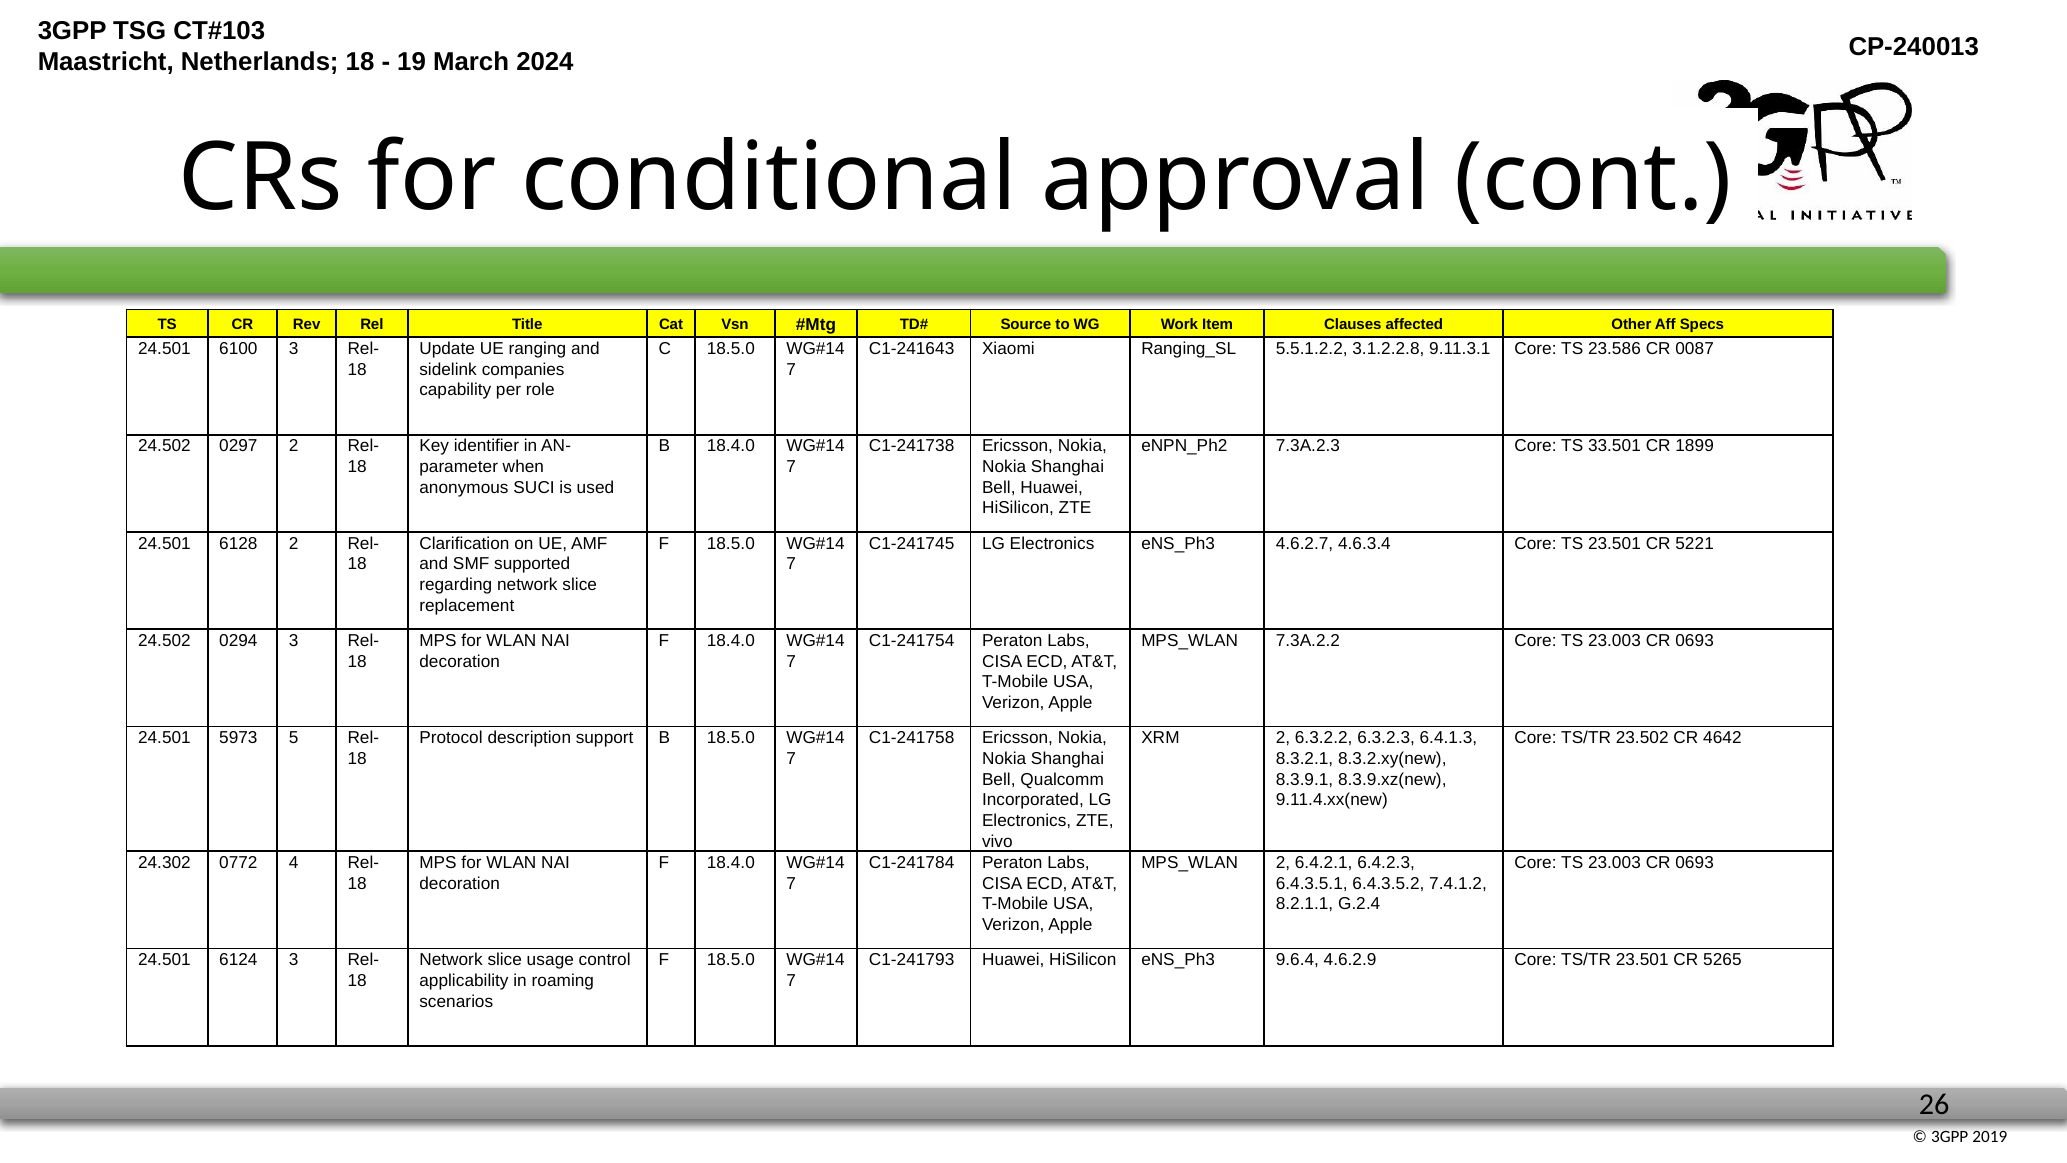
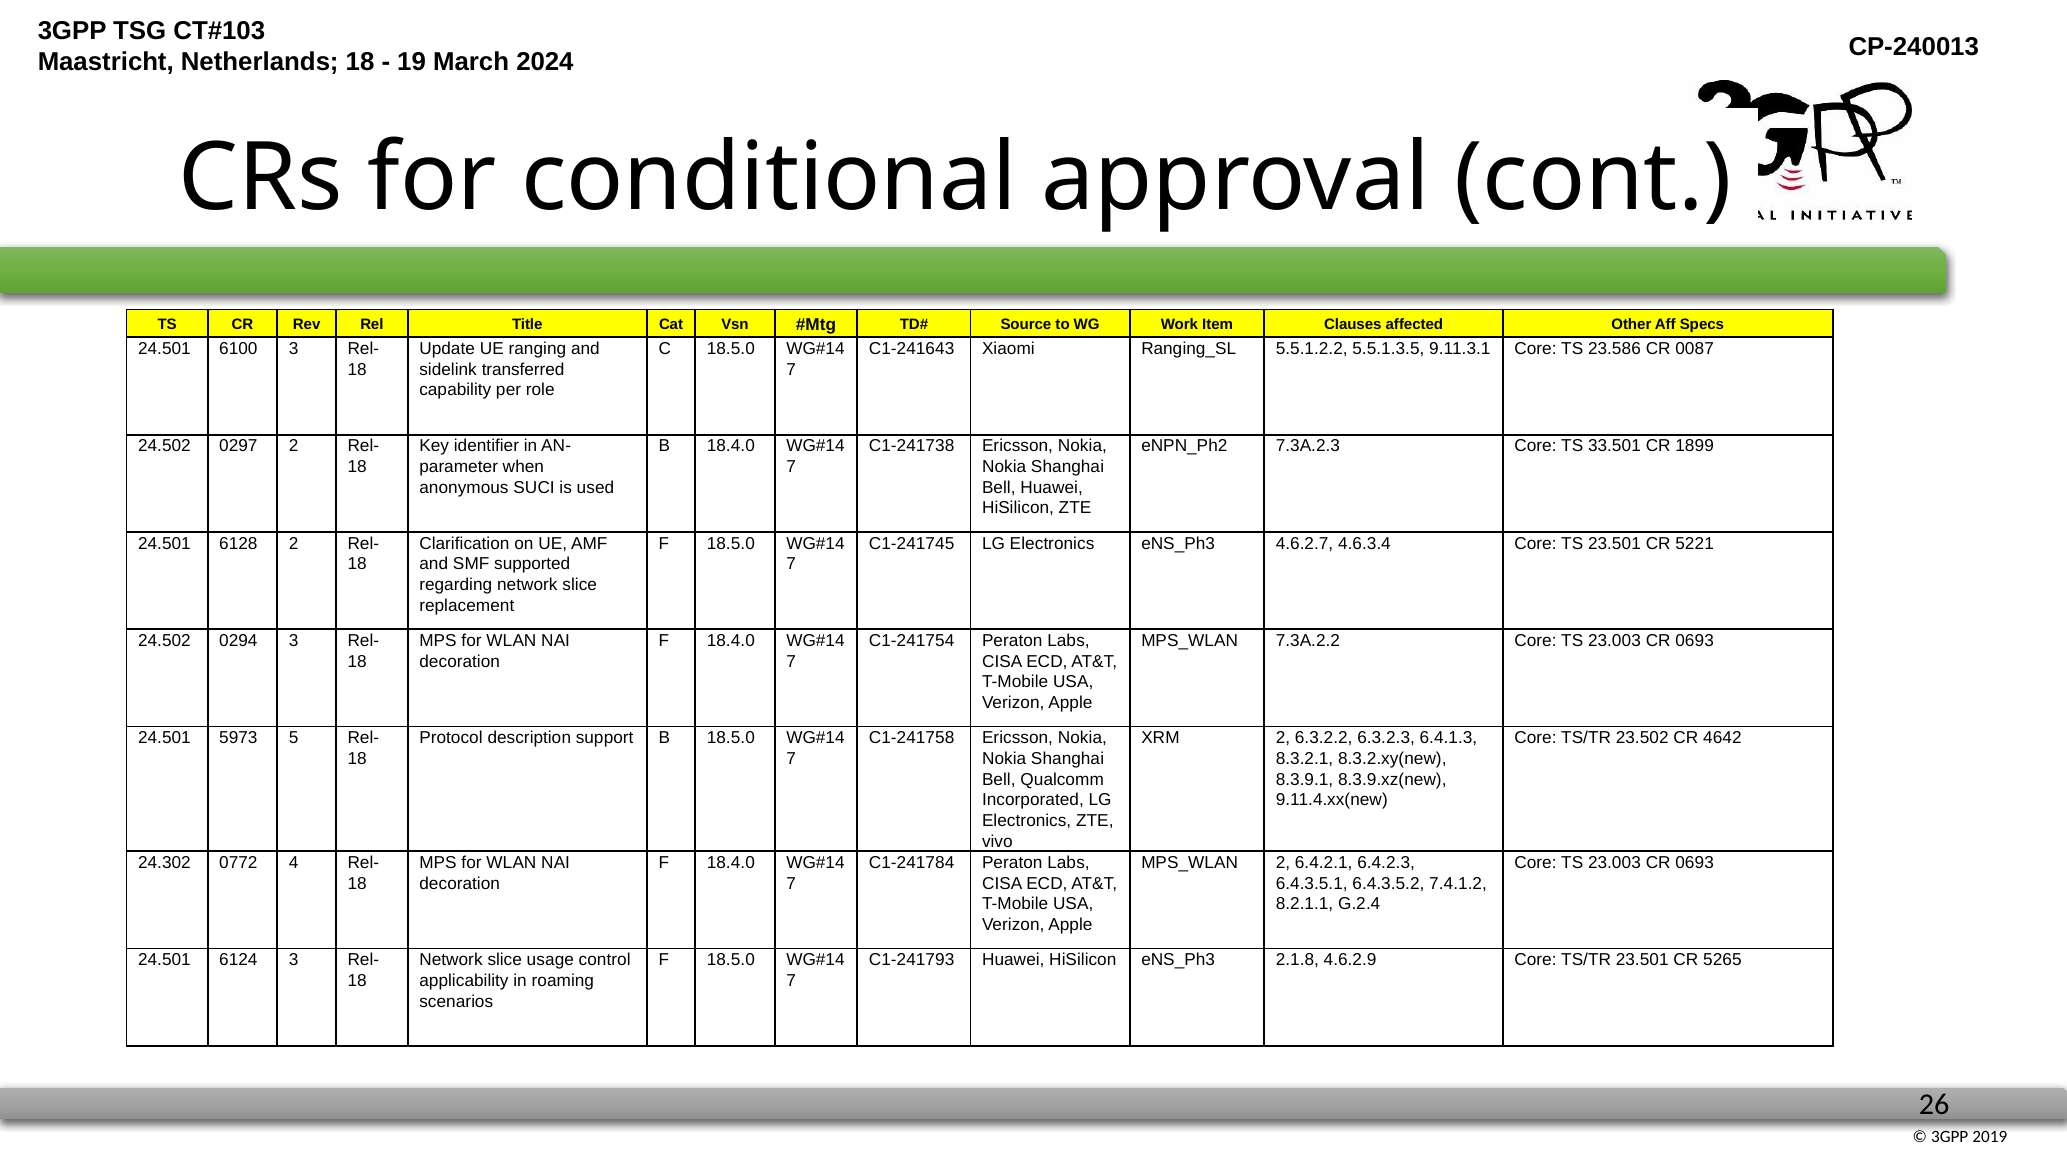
3.1.2.2.8: 3.1.2.2.8 -> 5.5.1.3.5
companies: companies -> transferred
9.6.4: 9.6.4 -> 2.1.8
